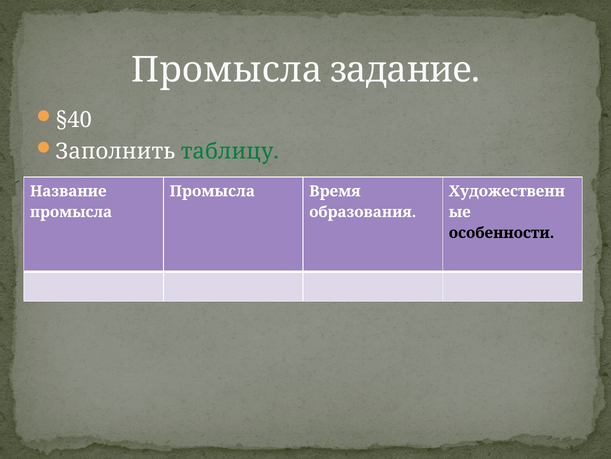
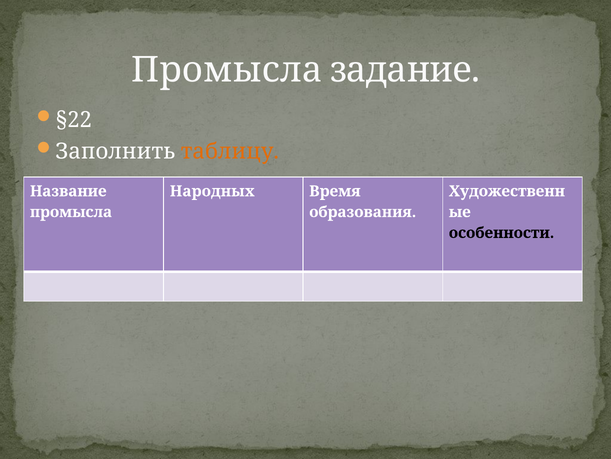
§40: §40 -> §22
таблицу colour: green -> orange
Промысла at (212, 191): Промысла -> Народных
